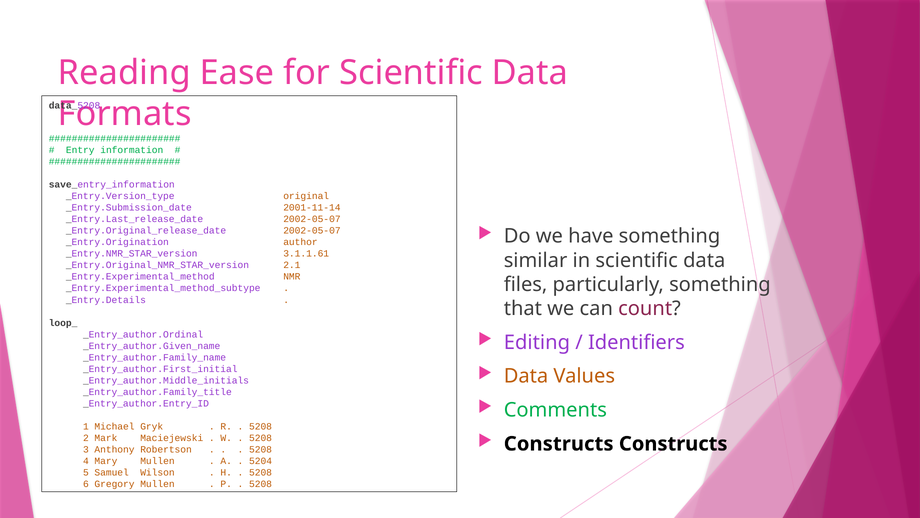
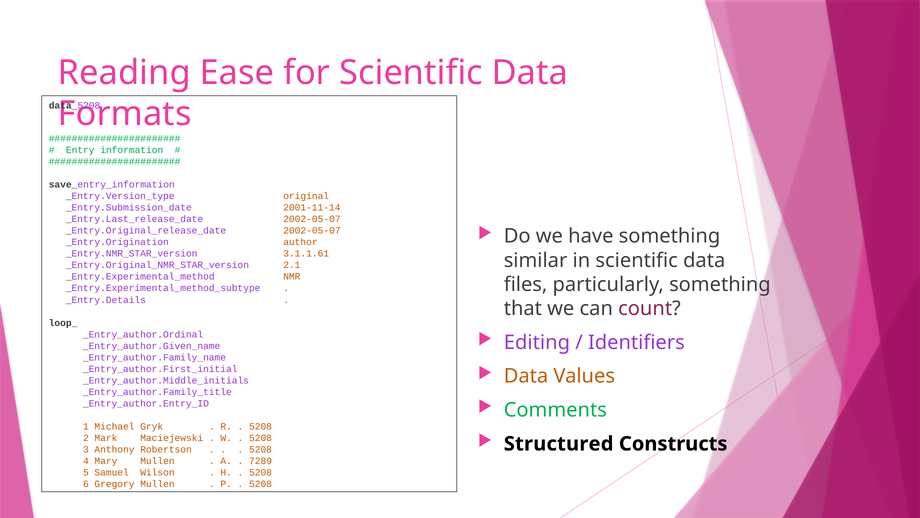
Constructs at (559, 443): Constructs -> Structured
5204: 5204 -> 7289
